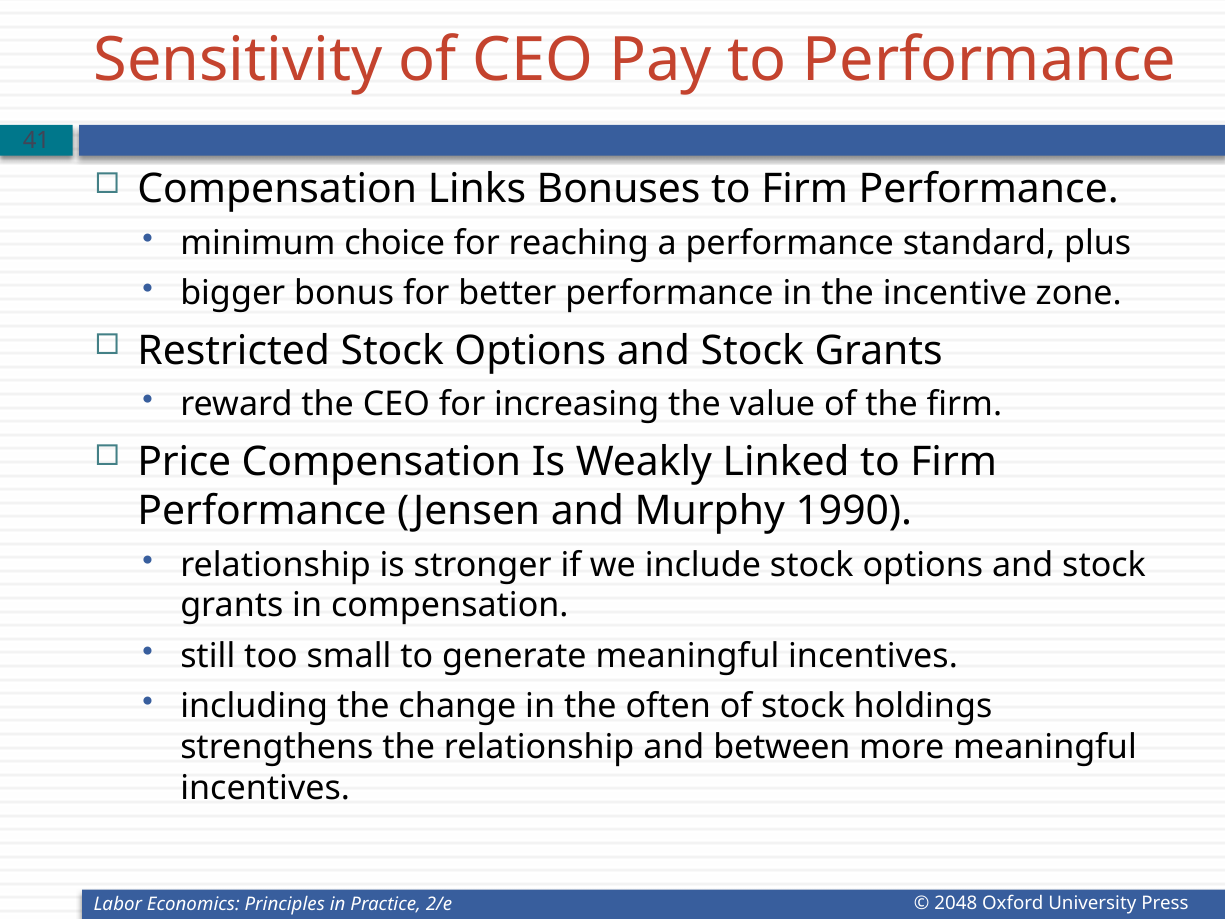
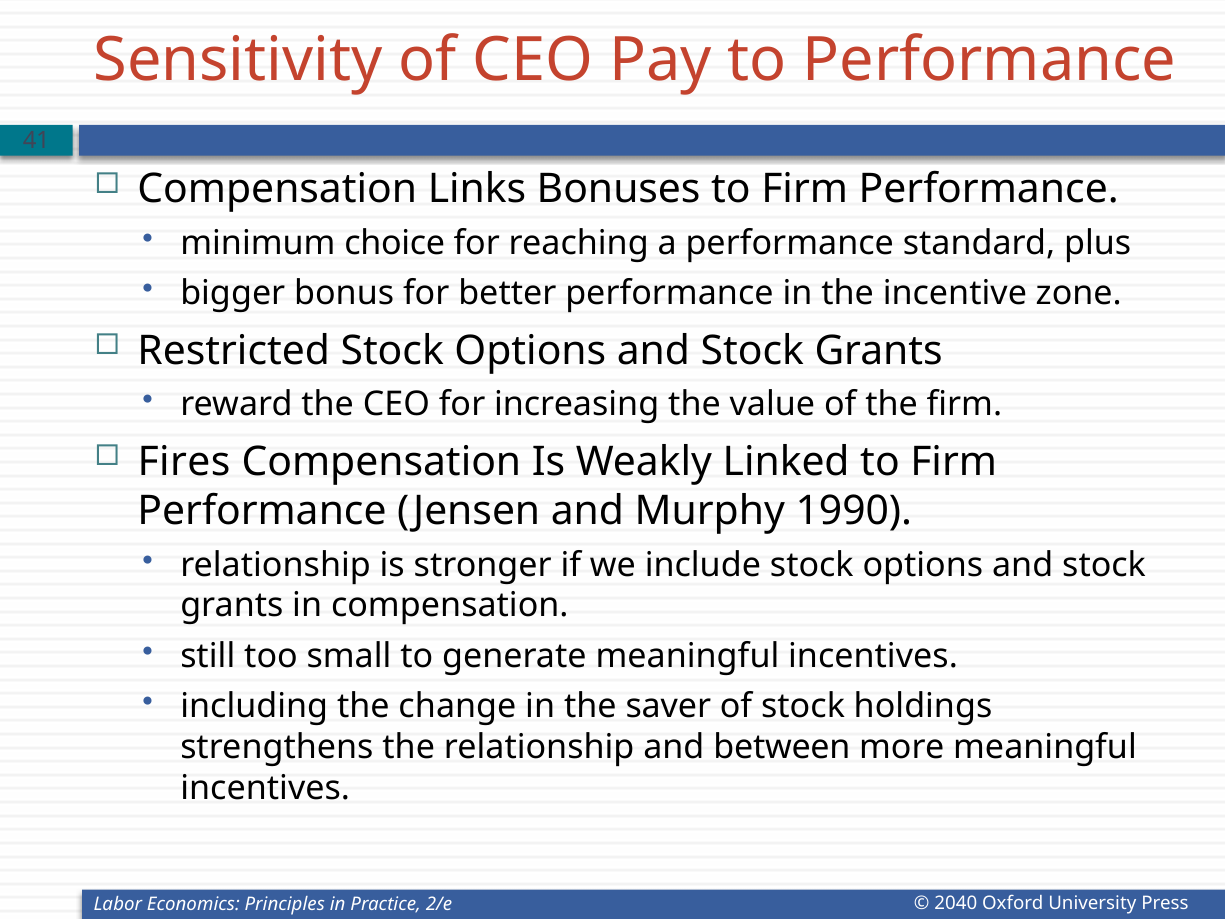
Price: Price -> Fires
often: often -> saver
2048: 2048 -> 2040
